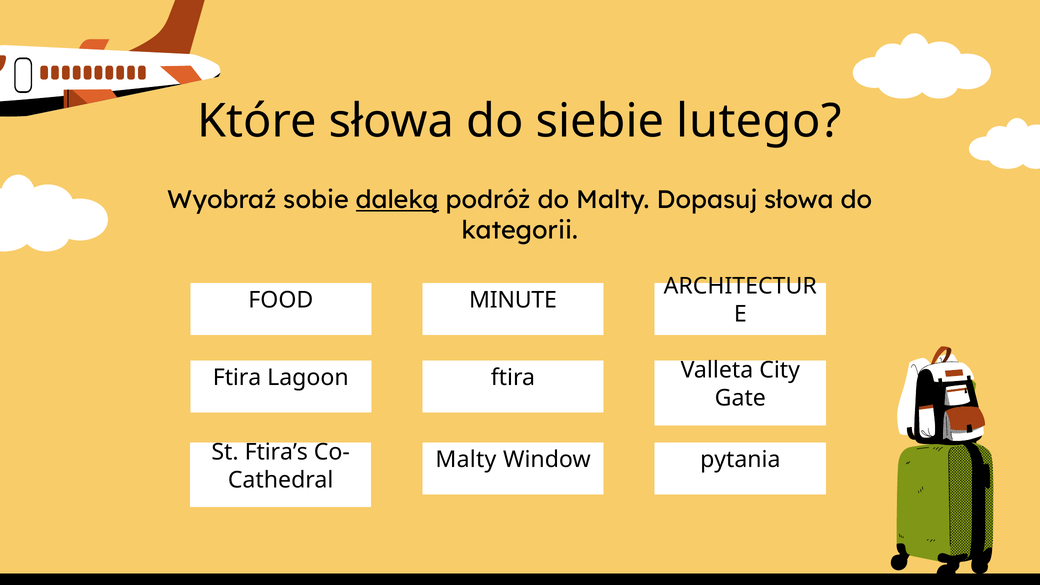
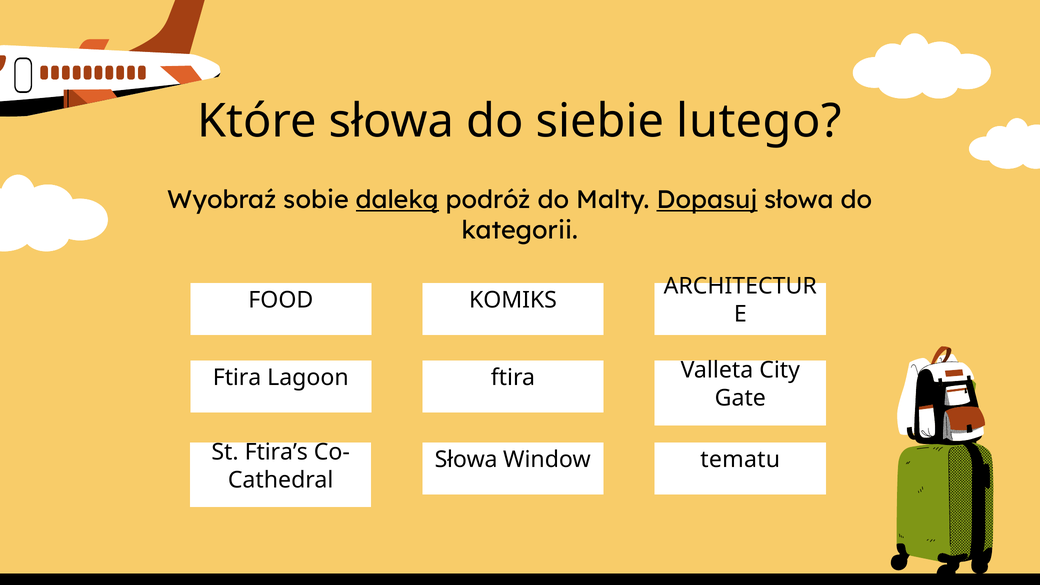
Dopasuj underline: none -> present
MINUTE: MINUTE -> KOMIKS
Malty at (466, 460): Malty -> Słowa
pytania: pytania -> tematu
